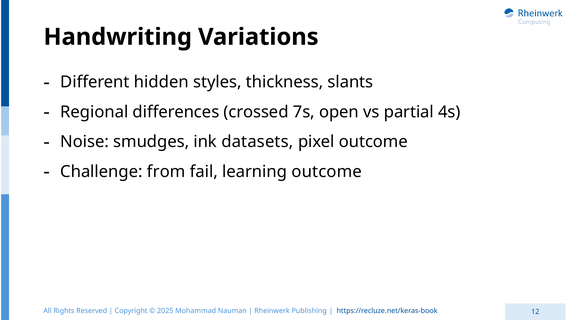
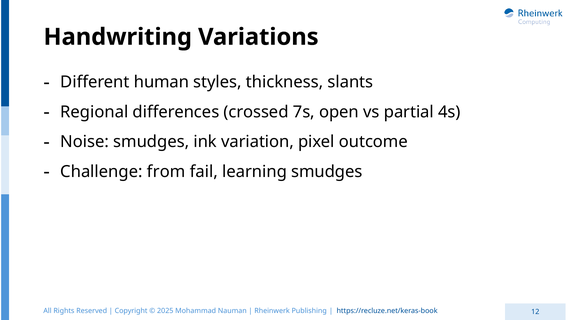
hidden: hidden -> human
datasets: datasets -> variation
learning outcome: outcome -> smudges
